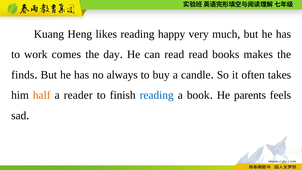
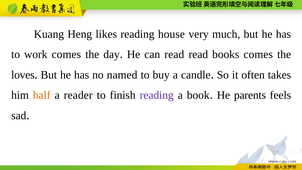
happy: happy -> house
books makes: makes -> comes
finds: finds -> loves
always: always -> named
reading at (157, 95) colour: blue -> purple
